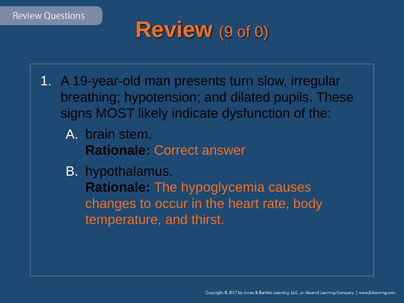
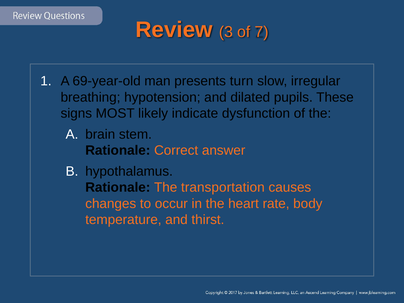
9: 9 -> 3
0: 0 -> 7
19-year-old: 19-year-old -> 69-year-old
hypoglycemia: hypoglycemia -> transportation
